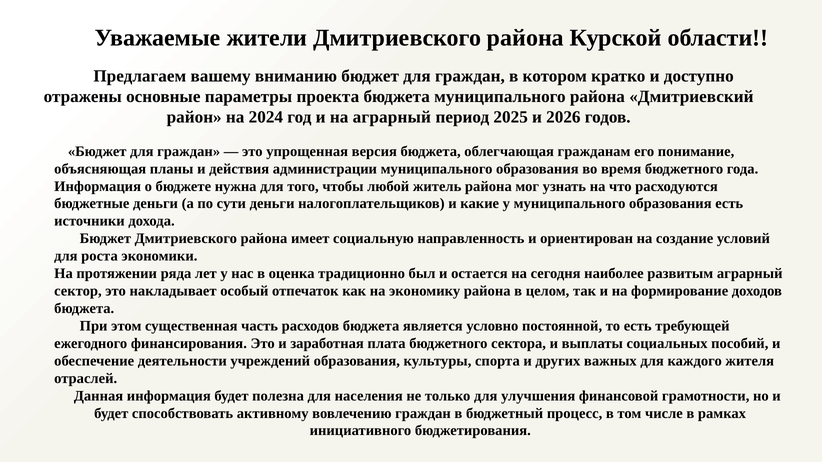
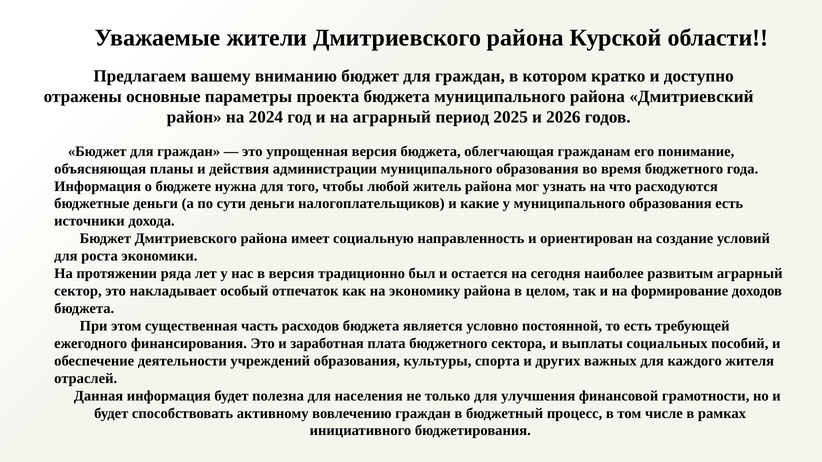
в оценка: оценка -> версия
